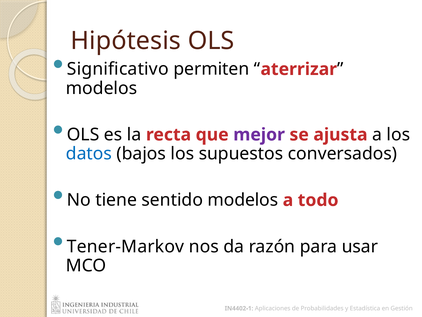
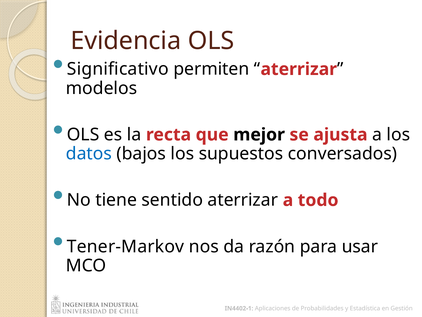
Hipótesis: Hipótesis -> Evidencia
mejor colour: purple -> black
sentido modelos: modelos -> aterrizar
